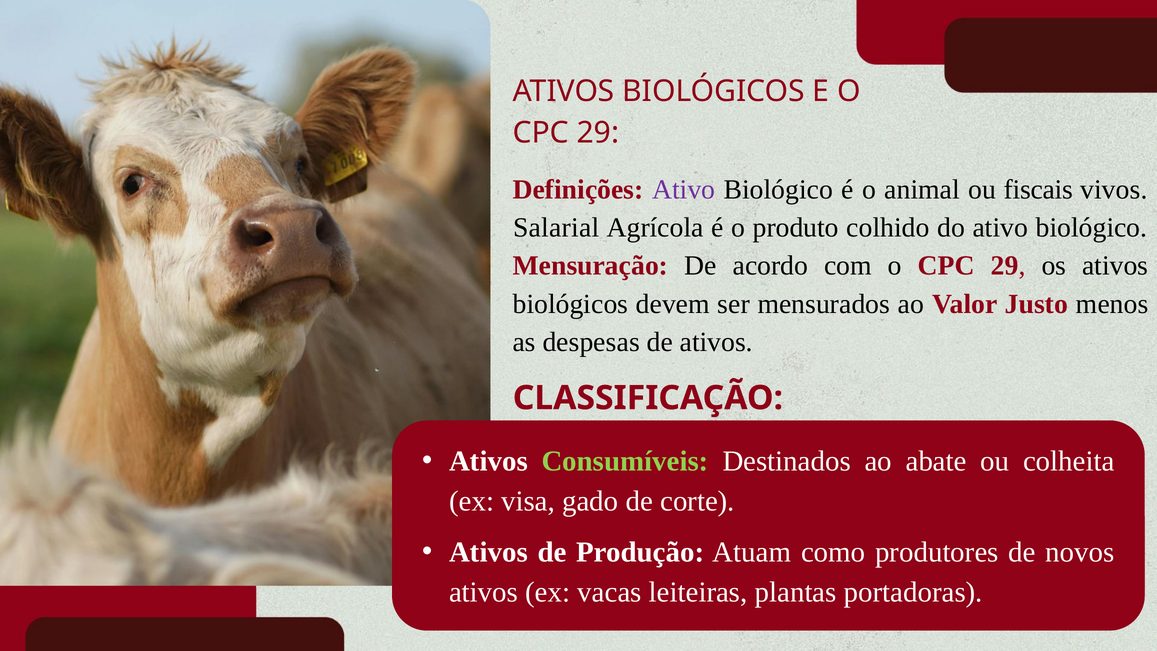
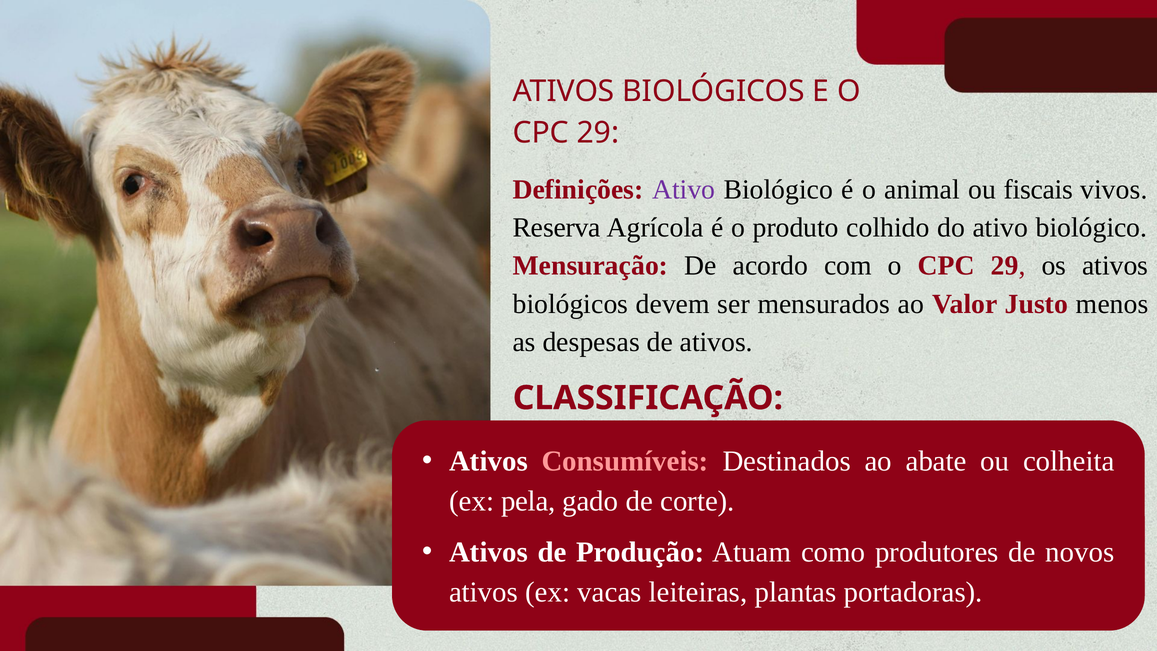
Salarial: Salarial -> Reserva
Consumíveis colour: light green -> pink
visa: visa -> pela
